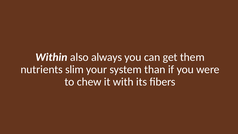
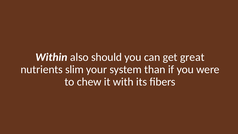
always: always -> should
them: them -> great
